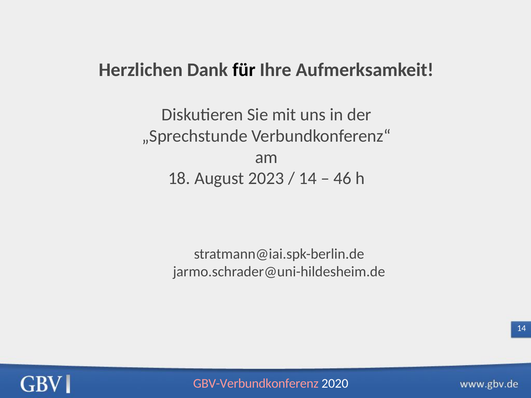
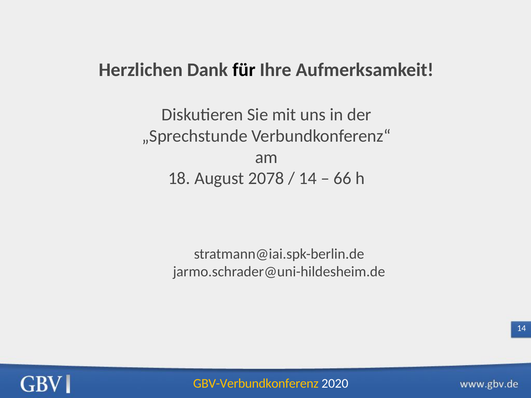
2023: 2023 -> 2078
46: 46 -> 66
GBV-Verbundkonferenz colour: pink -> yellow
